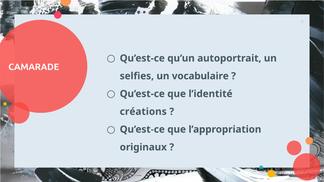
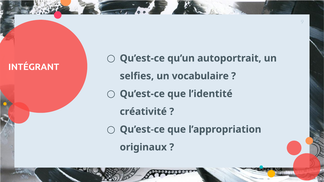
CAMARADE: CAMARADE -> INTÉGRANT
créations: créations -> créativité
